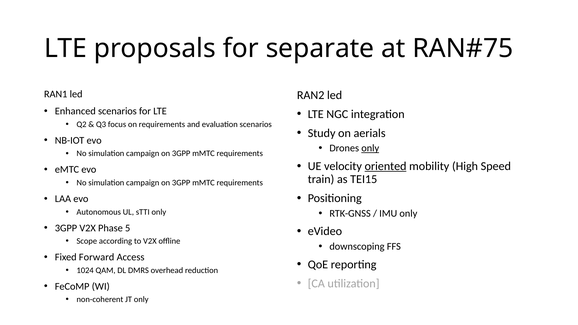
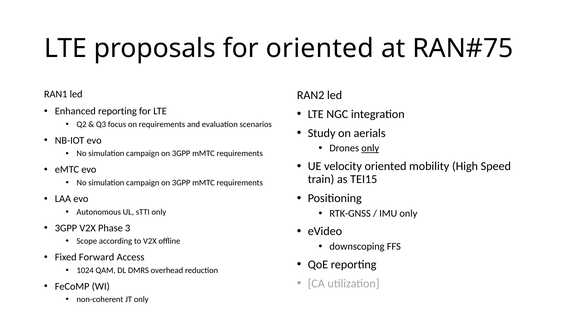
for separate: separate -> oriented
Enhanced scenarios: scenarios -> reporting
oriented at (386, 166) underline: present -> none
5: 5 -> 3
